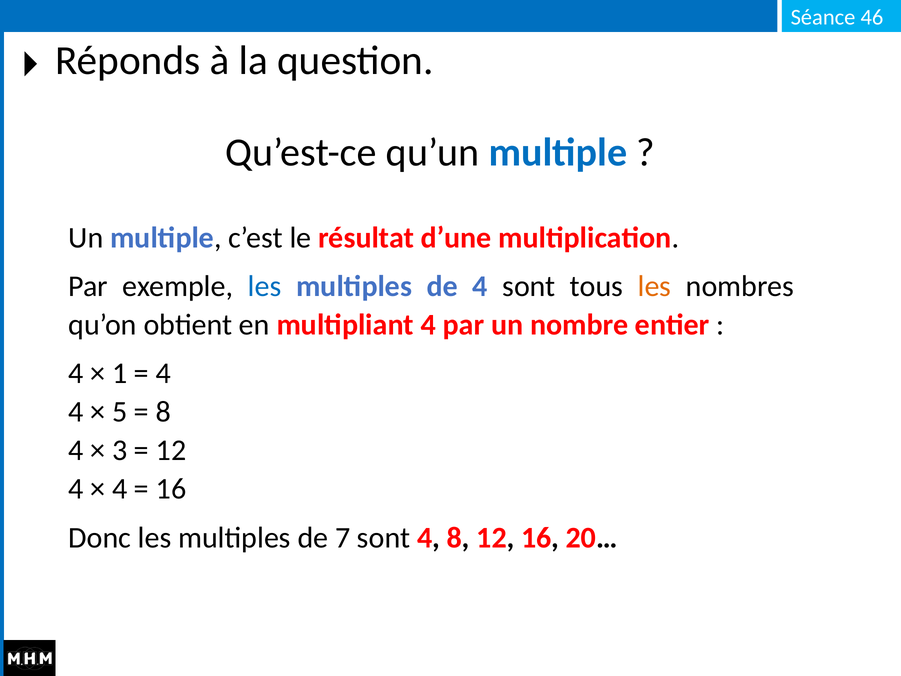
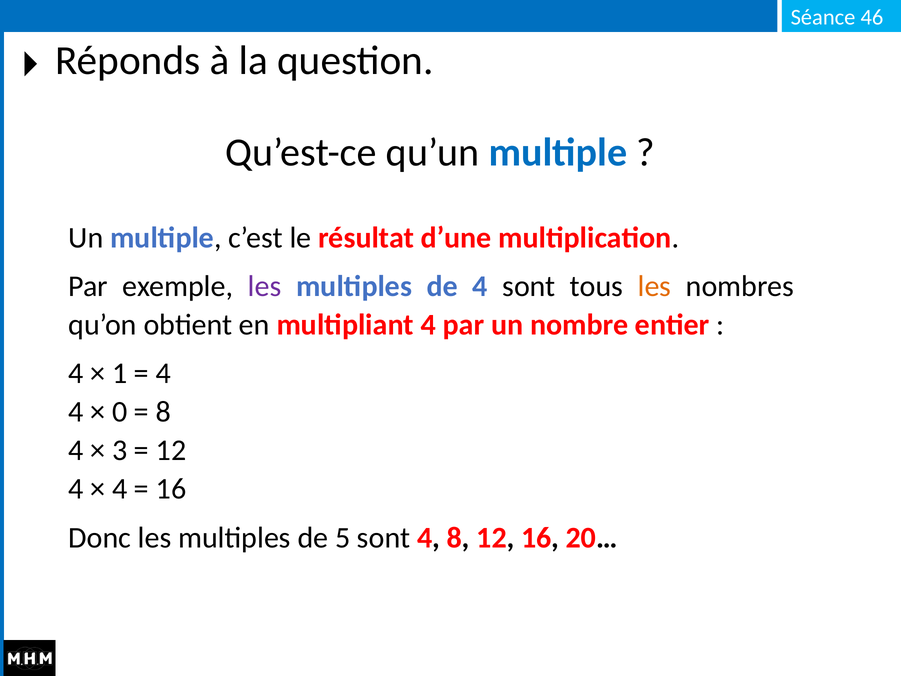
les at (265, 286) colour: blue -> purple
5: 5 -> 0
7: 7 -> 5
